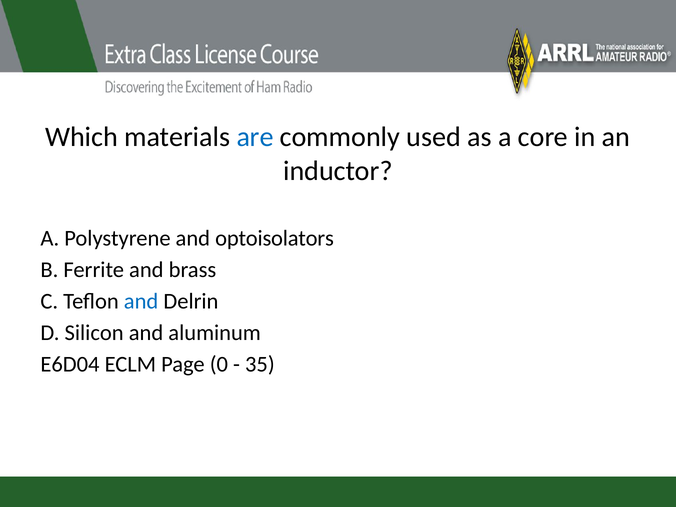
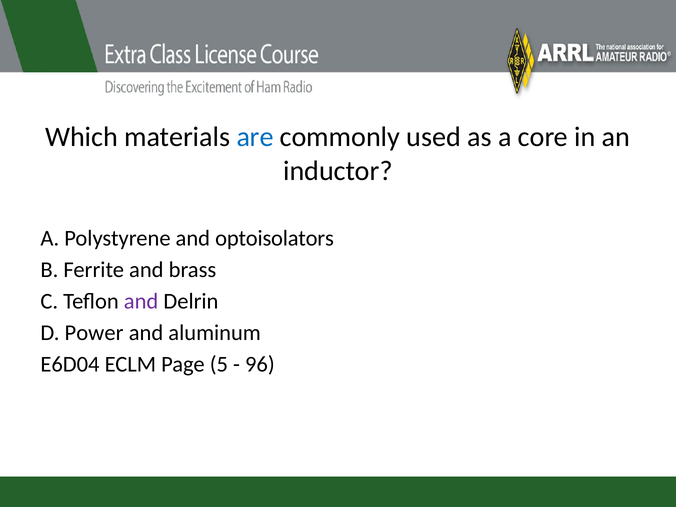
and at (141, 301) colour: blue -> purple
Silicon: Silicon -> Power
0: 0 -> 5
35: 35 -> 96
